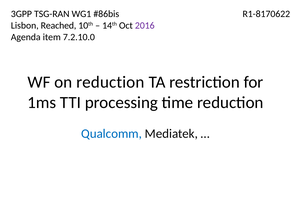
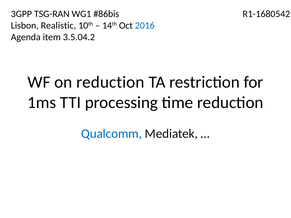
R1-8170622: R1-8170622 -> R1-1680542
Reached: Reached -> Realistic
2016 colour: purple -> blue
7.2.10.0: 7.2.10.0 -> 3.5.04.2
